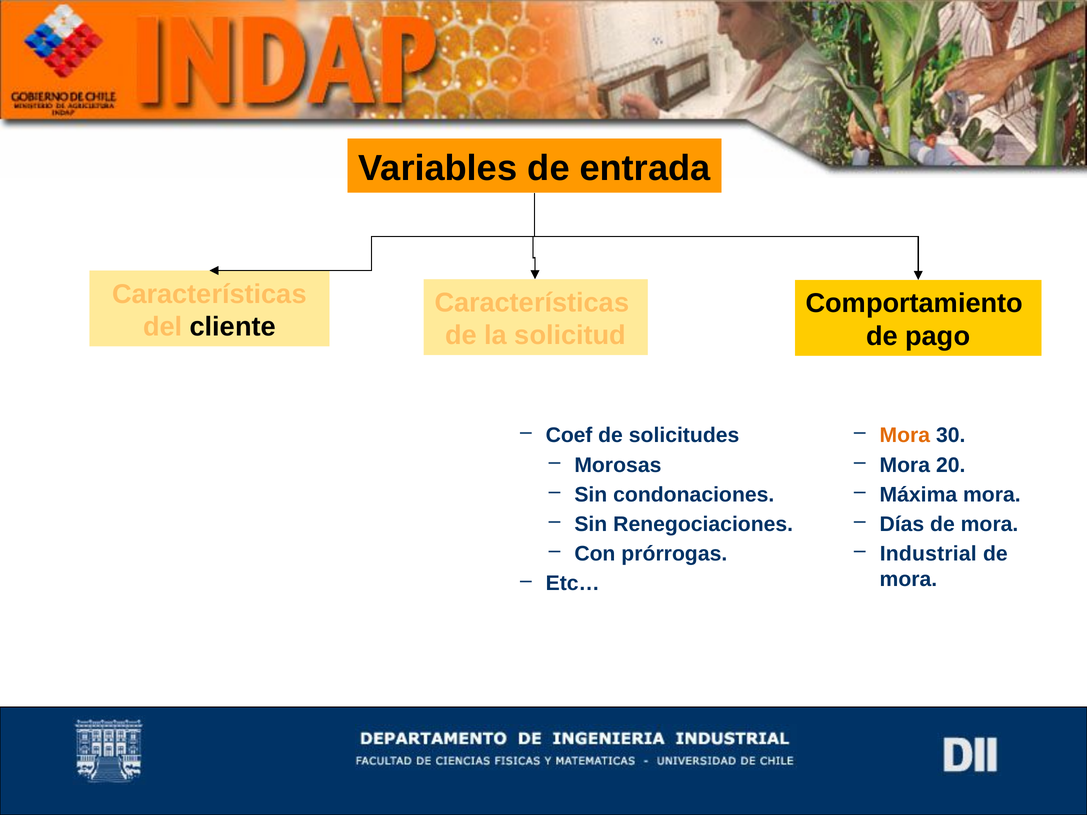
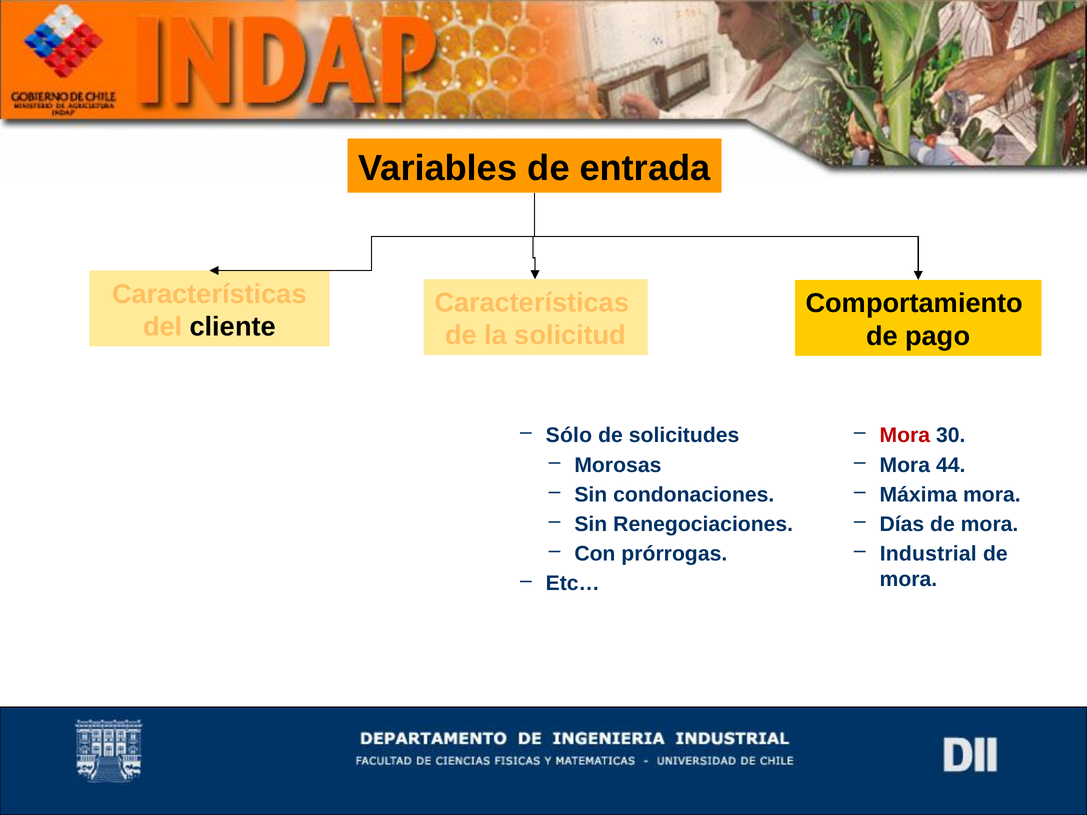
Coef: Coef -> Sólo
Mora at (905, 436) colour: orange -> red
20: 20 -> 44
